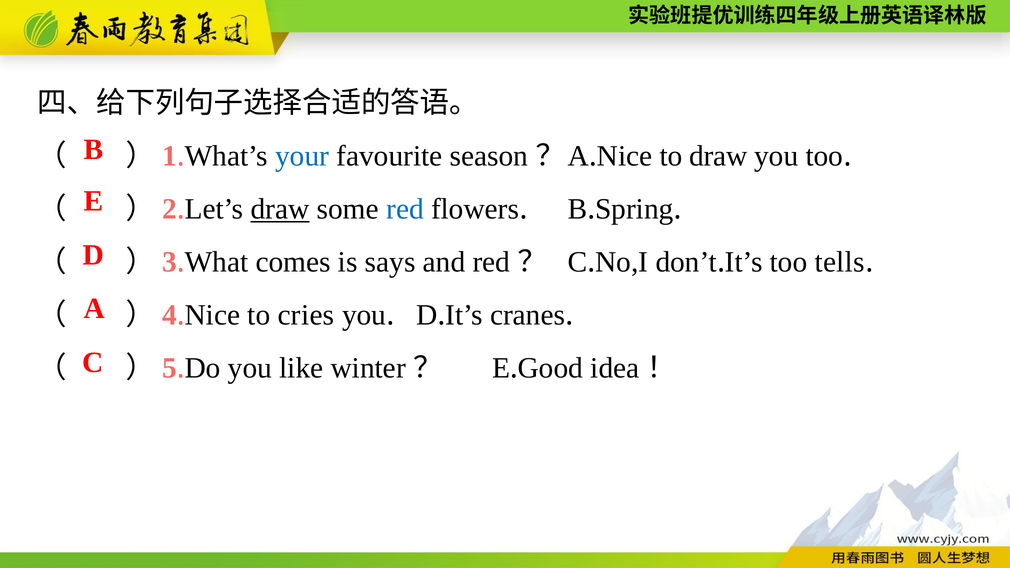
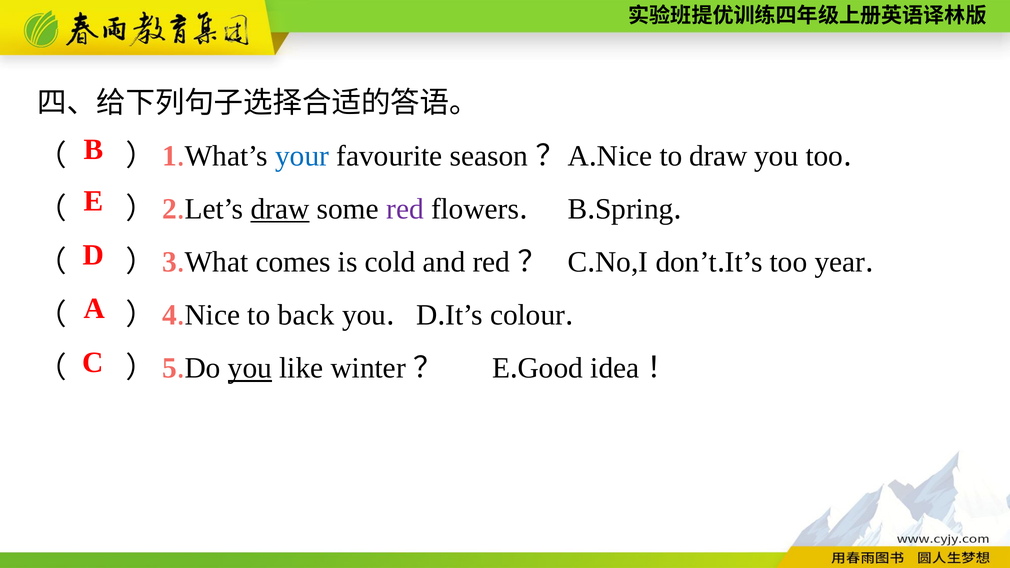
red at (405, 209) colour: blue -> purple
says: says -> cold
tells: tells -> year
cries: cries -> back
cranes: cranes -> colour
you at (250, 368) underline: none -> present
